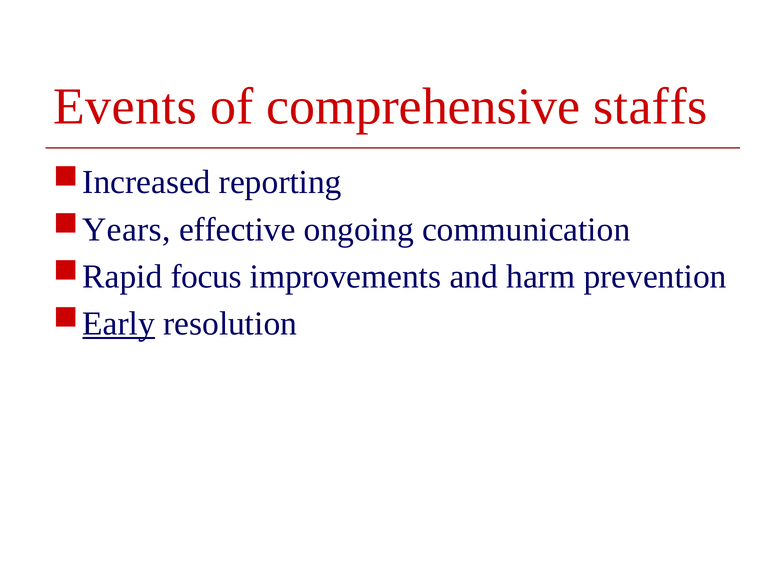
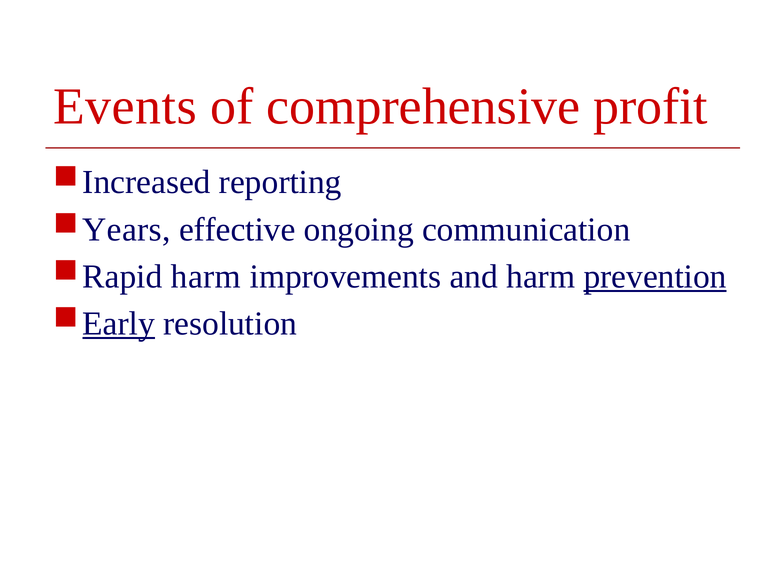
staffs: staffs -> profit
Rapid focus: focus -> harm
prevention underline: none -> present
